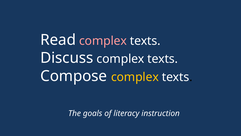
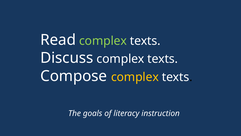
complex at (103, 41) colour: pink -> light green
